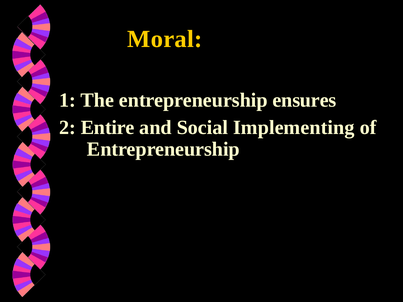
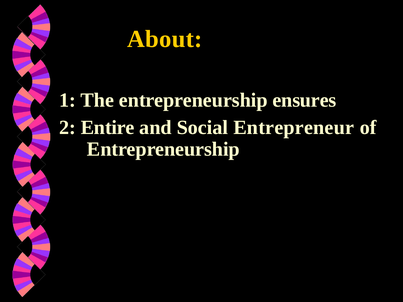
Moral: Moral -> About
Implementing: Implementing -> Entrepreneur
